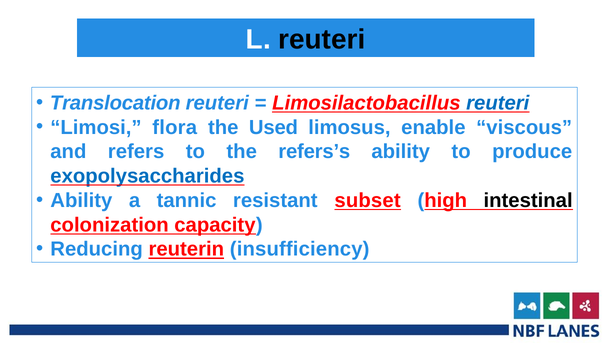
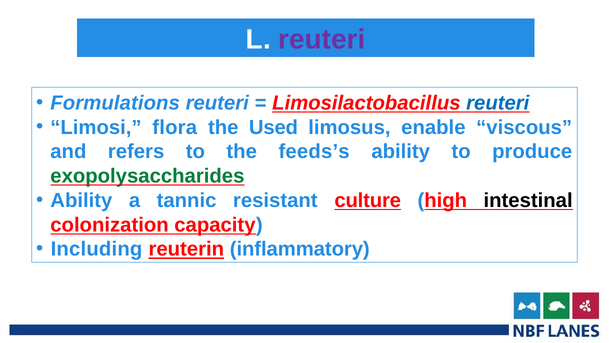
reuteri at (322, 39) colour: black -> purple
Translocation: Translocation -> Formulations
refers’s: refers’s -> feeds’s
exopolysaccharides colour: blue -> green
subset: subset -> culture
Reducing: Reducing -> Including
insufficiency: insufficiency -> inflammatory
